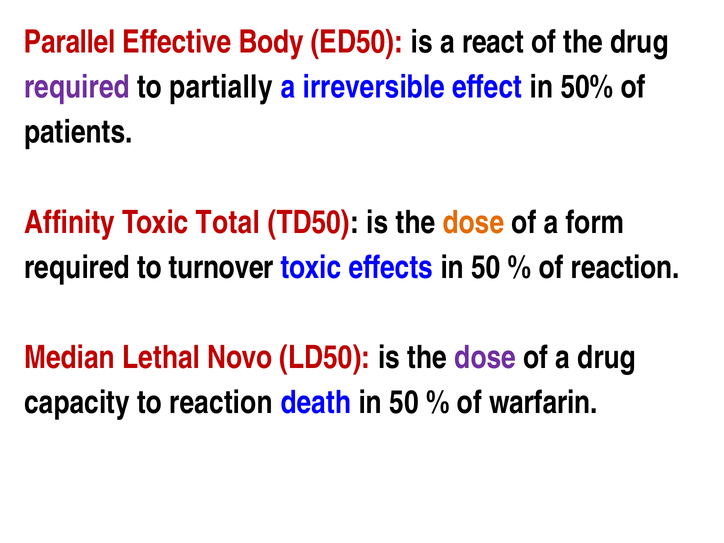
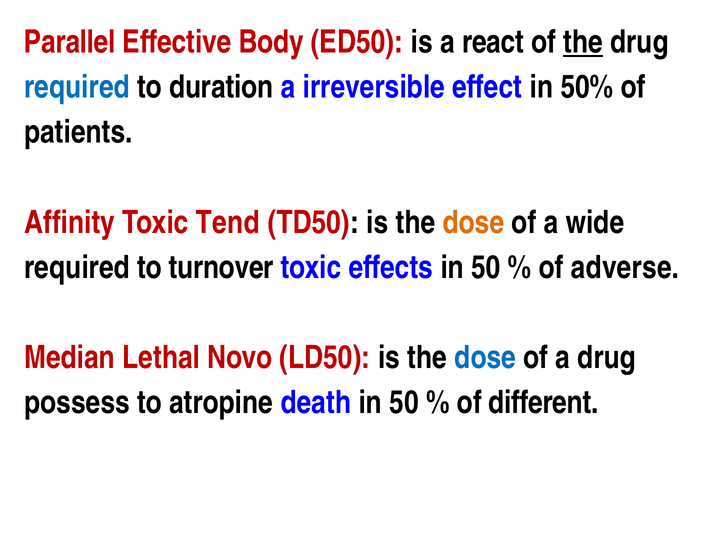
the at (583, 42) underline: none -> present
required at (77, 87) colour: purple -> blue
partially: partially -> duration
Total: Total -> Tend
form: form -> wide
of reaction: reaction -> adverse
dose at (485, 358) colour: purple -> blue
capacity: capacity -> possess
to reaction: reaction -> atropine
warfarin: warfarin -> different
